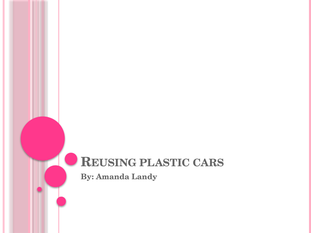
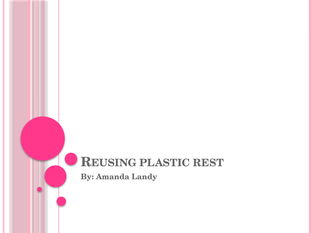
CARS: CARS -> REST
